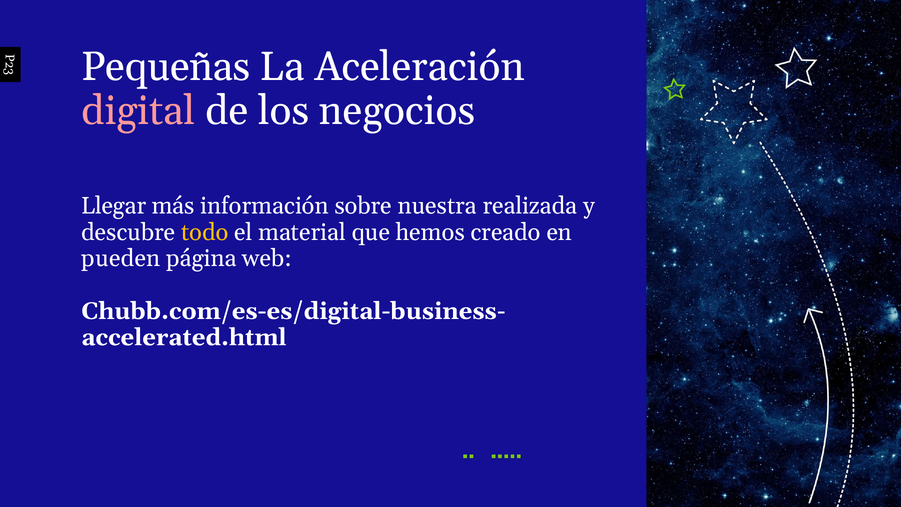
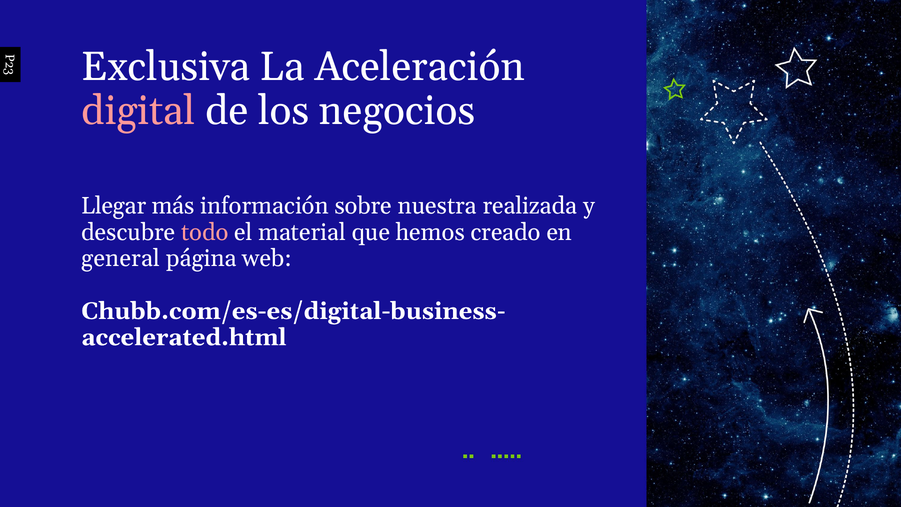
Pequeñas: Pequeñas -> Exclusiva
todo colour: yellow -> pink
pueden: pueden -> general
